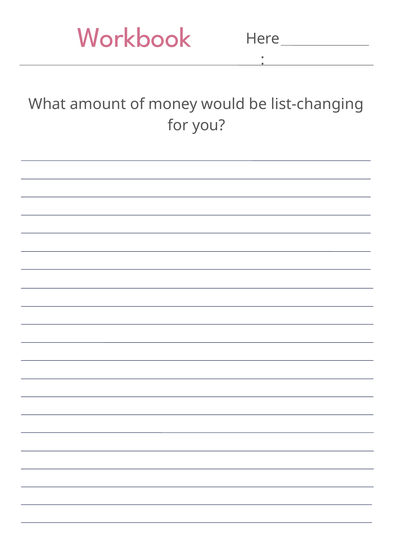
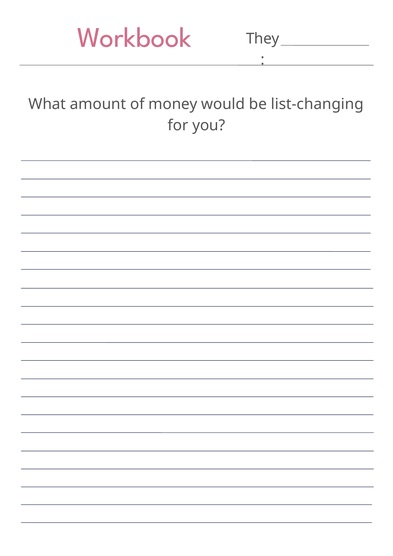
Here: Here -> They
